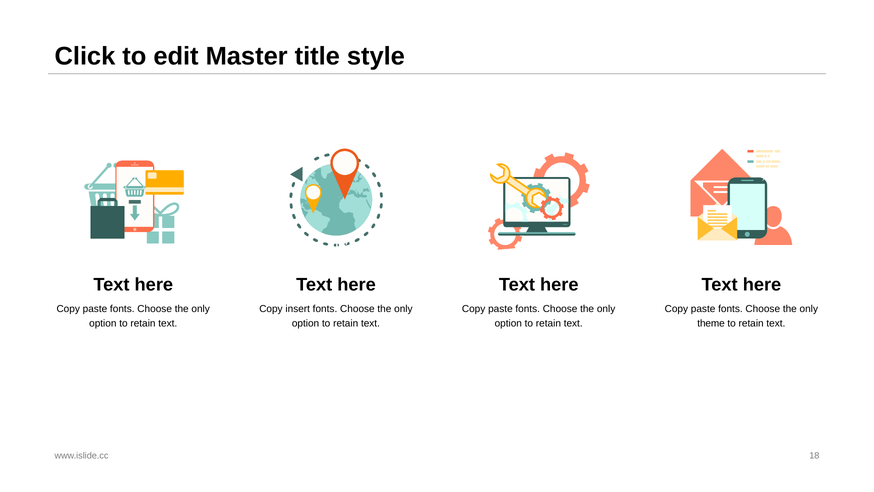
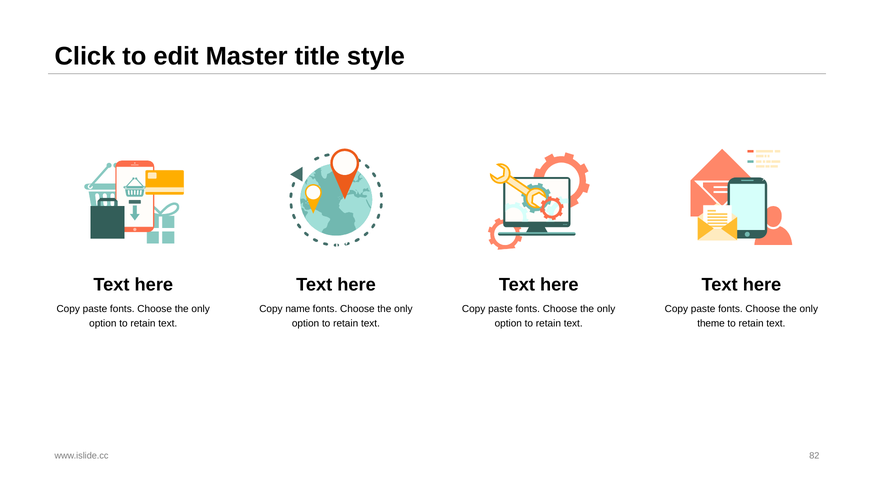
insert: insert -> name
18: 18 -> 82
